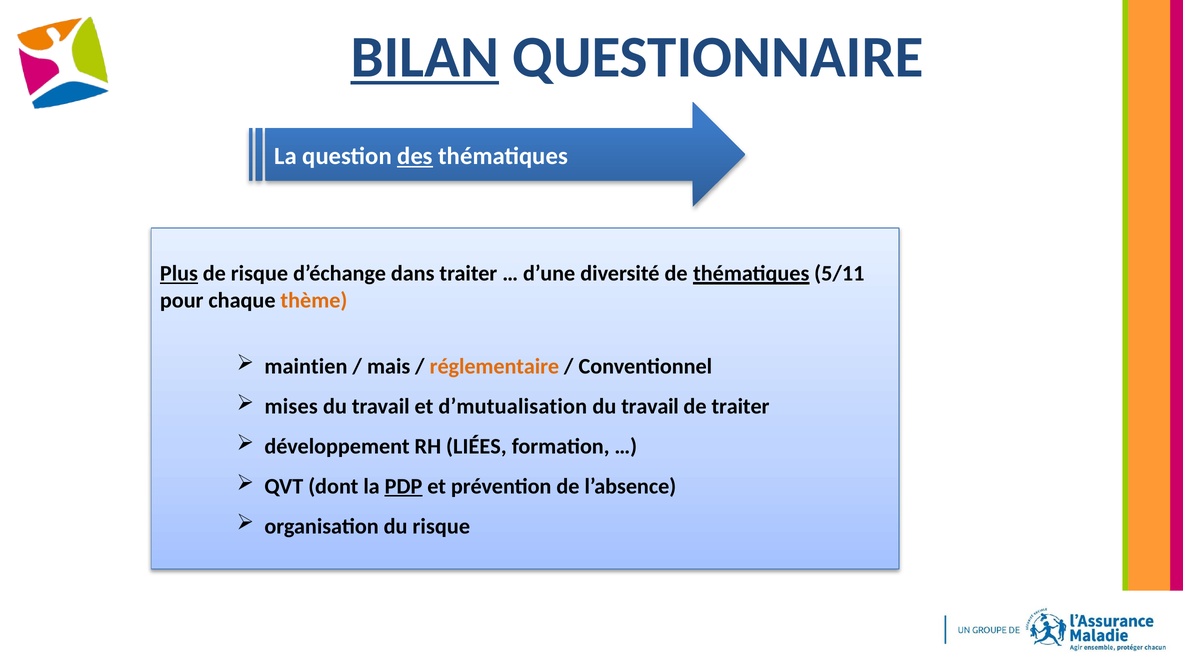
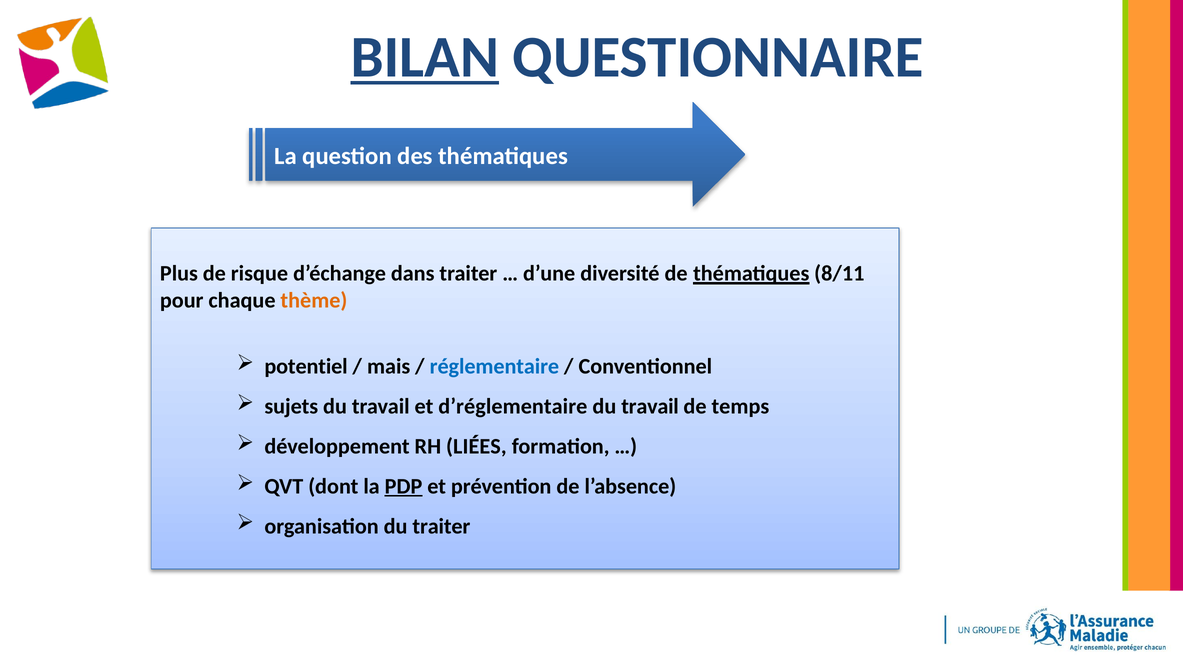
des underline: present -> none
Plus underline: present -> none
5/11: 5/11 -> 8/11
maintien: maintien -> potentiel
réglementaire colour: orange -> blue
mises: mises -> sujets
d’mutualisation: d’mutualisation -> d’réglementaire
de traiter: traiter -> temps
du risque: risque -> traiter
